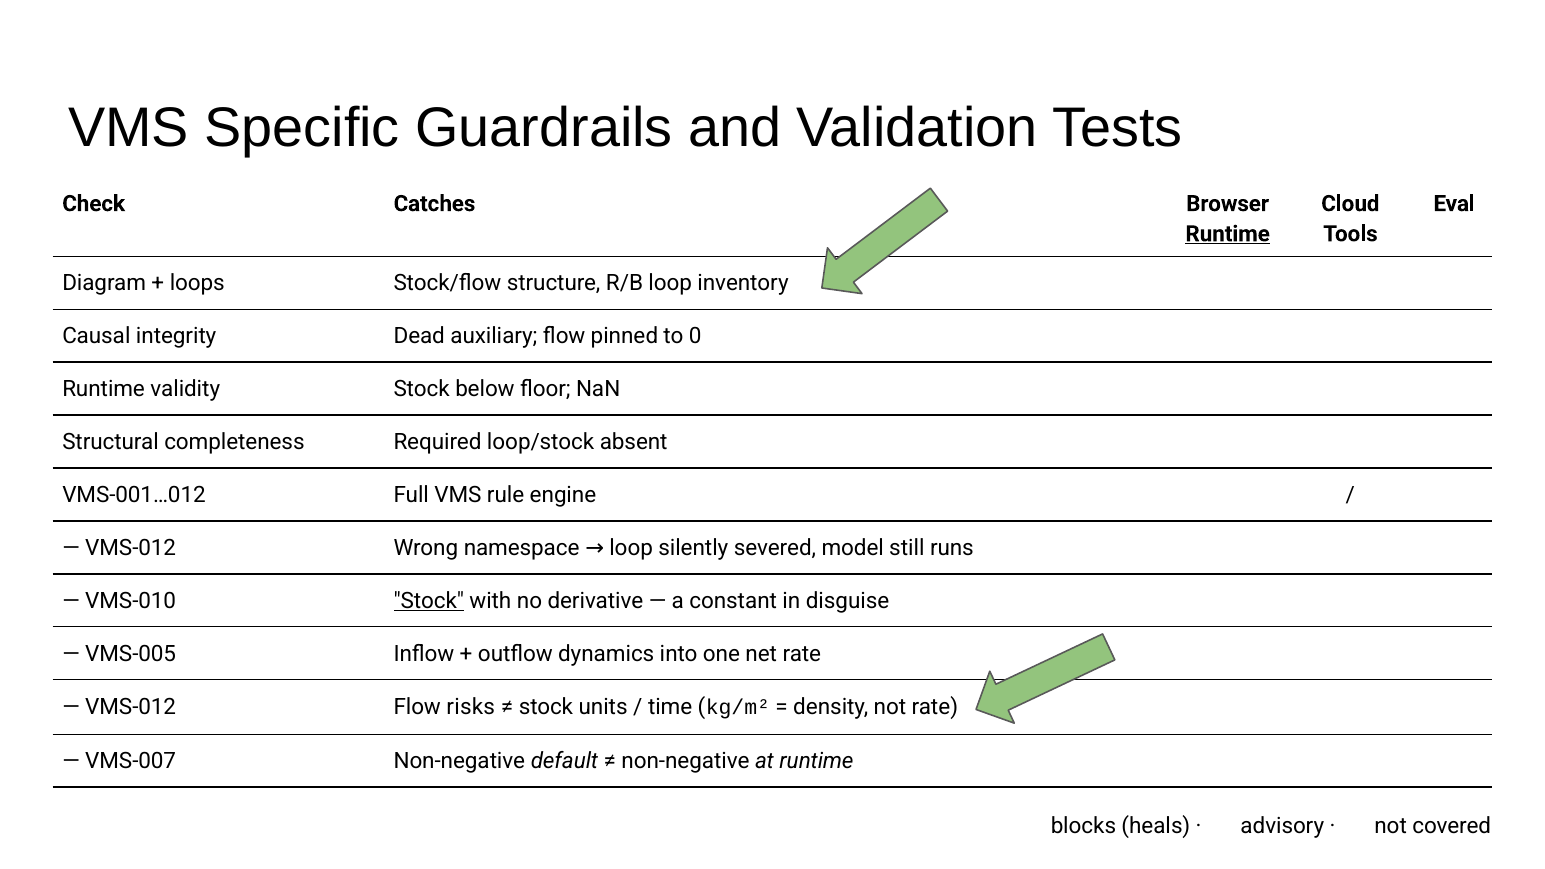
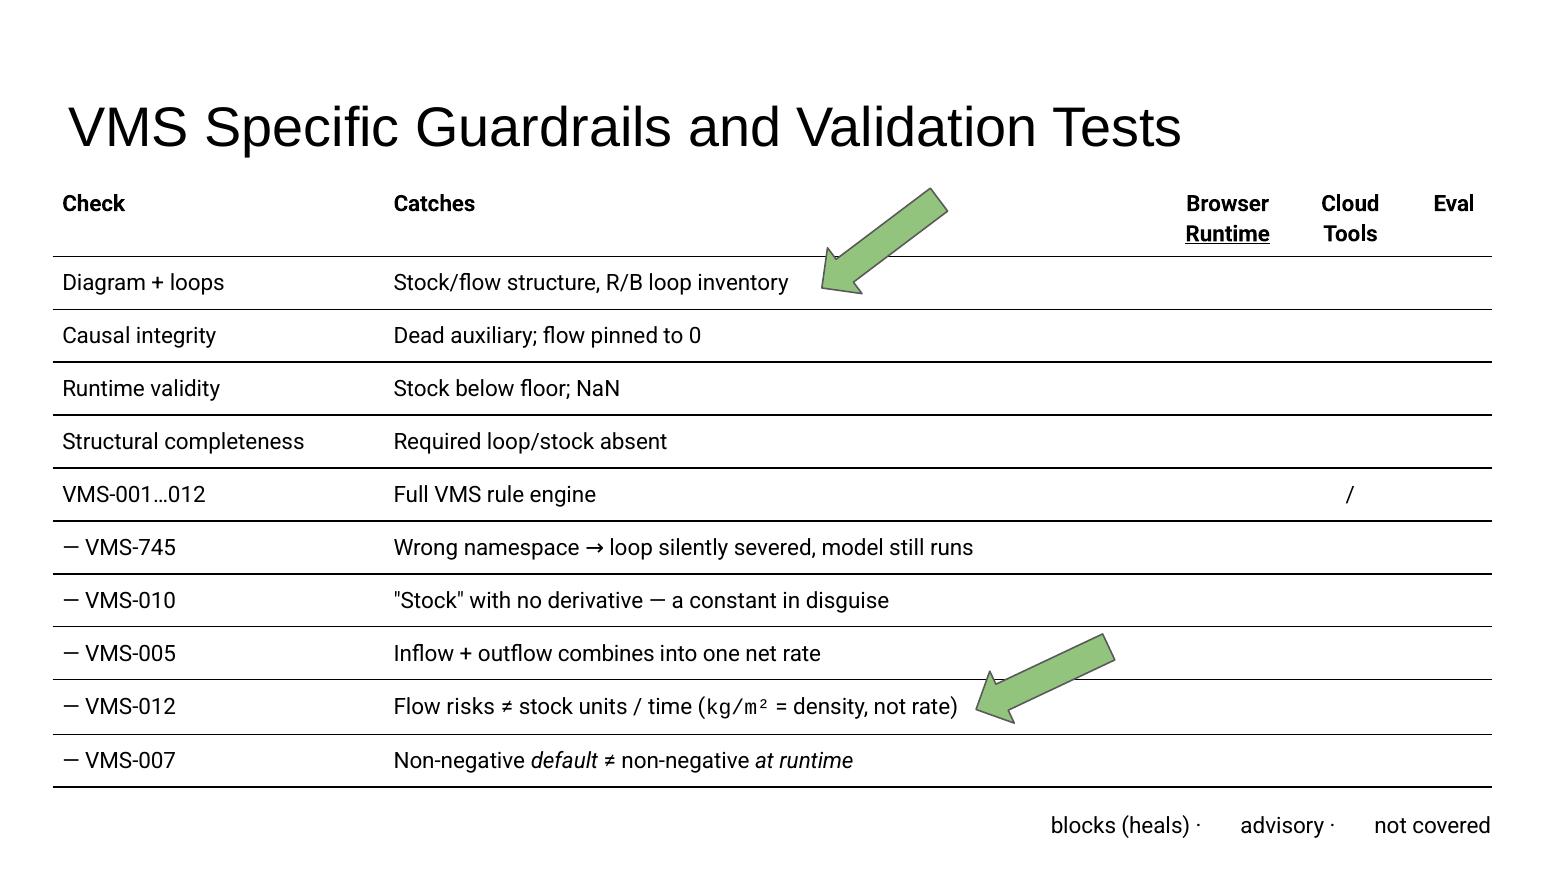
VMS-012 at (131, 548): VMS-012 -> VMS-745
Stock at (429, 601) underline: present -> none
dynamics: dynamics -> combines
